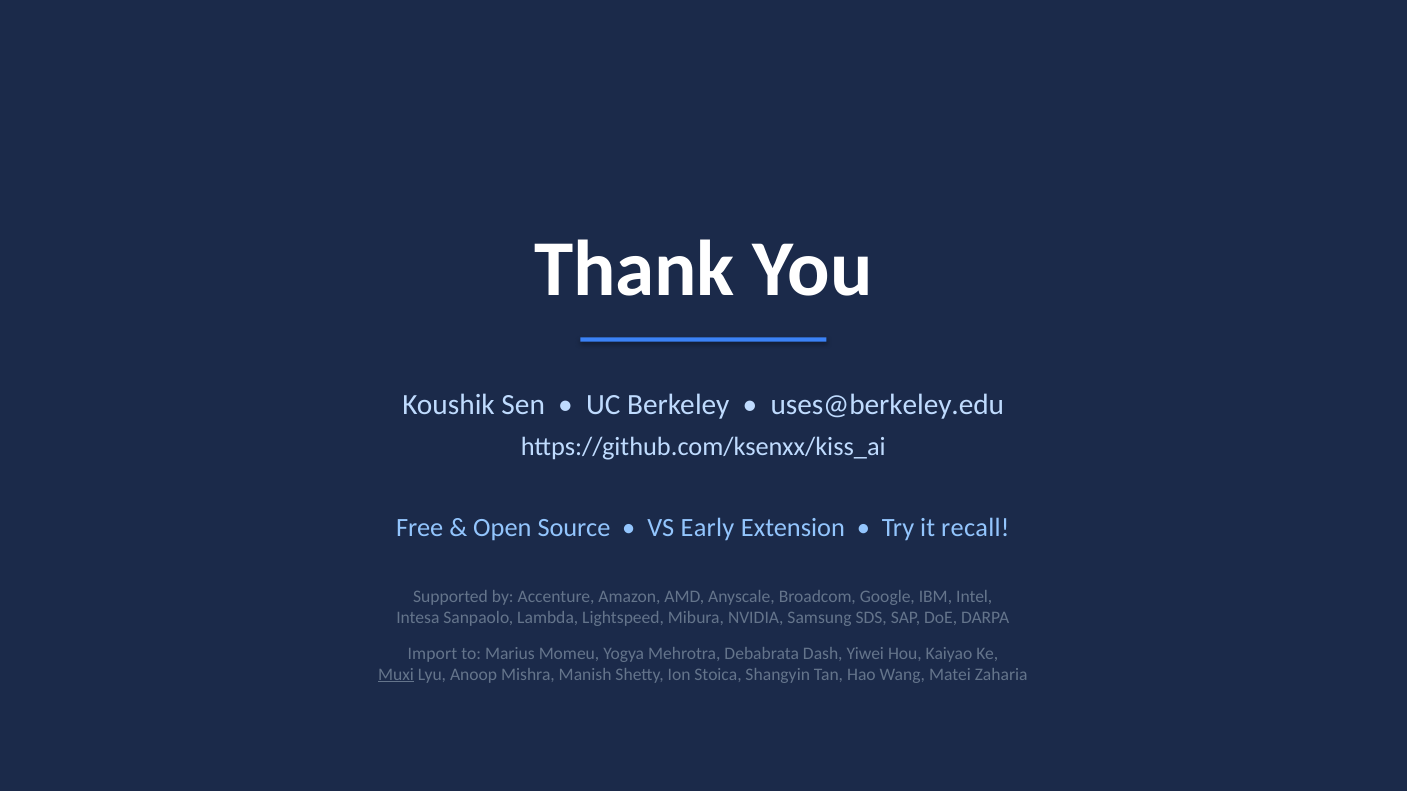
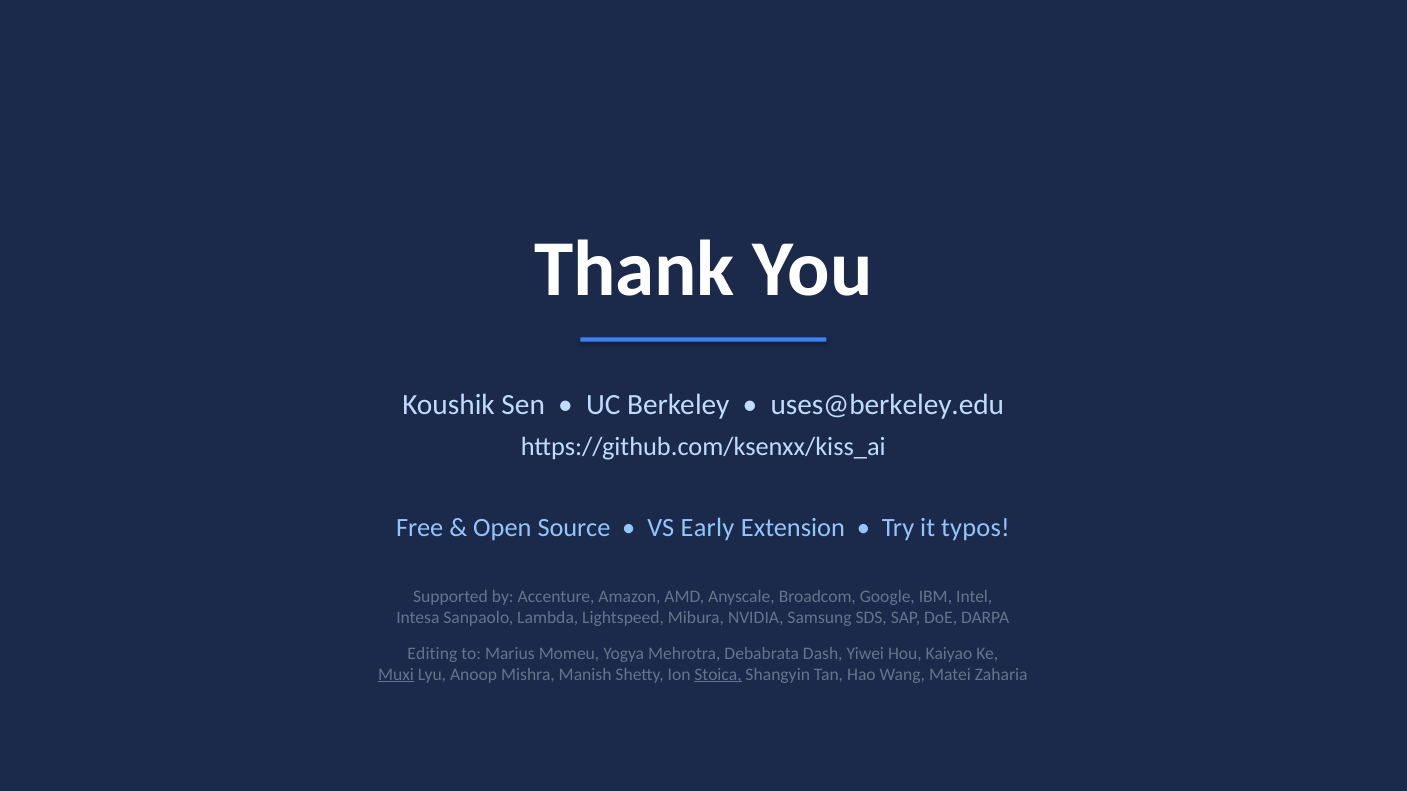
recall: recall -> typos
Import: Import -> Editing
Stoica underline: none -> present
